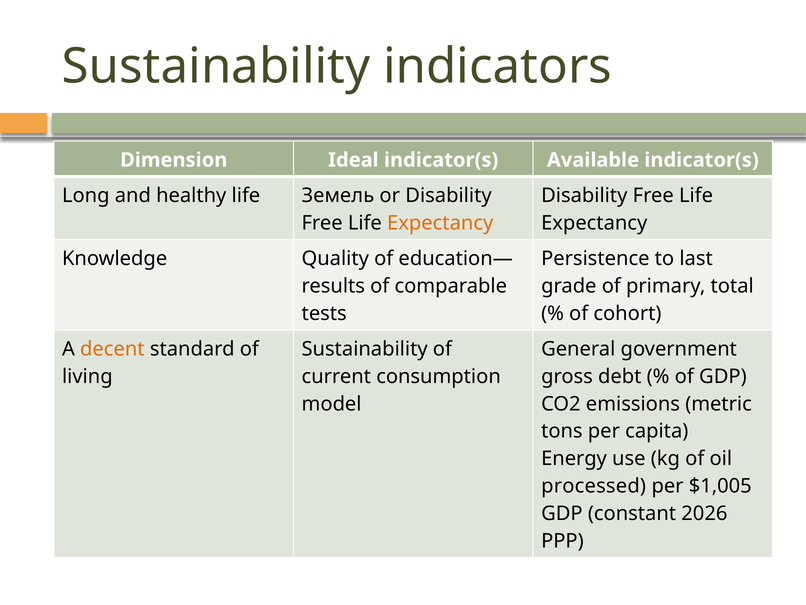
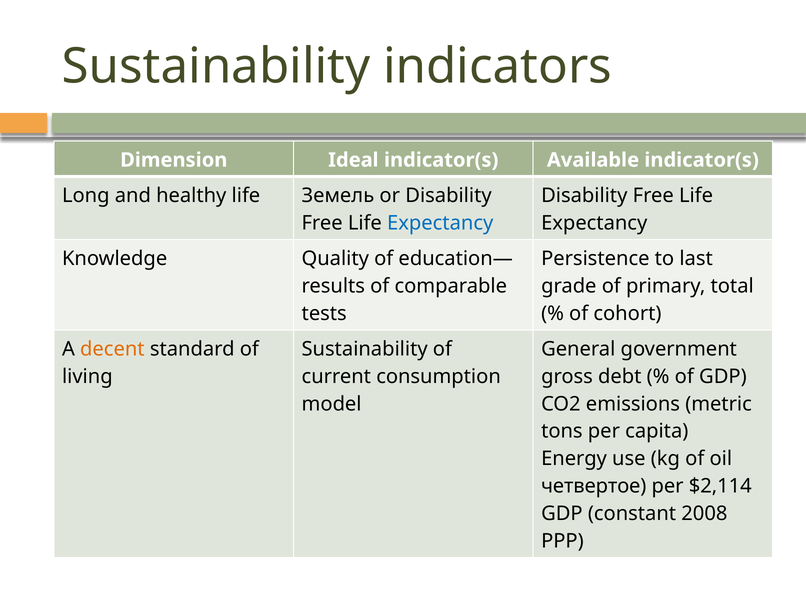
Expectancy at (440, 223) colour: orange -> blue
processed: processed -> четвертое
$1,005: $1,005 -> $2,114
2026: 2026 -> 2008
